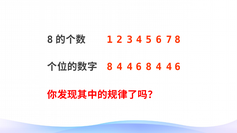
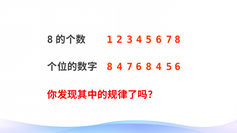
4 at (130, 67): 4 -> 7
4 at (169, 67): 4 -> 5
